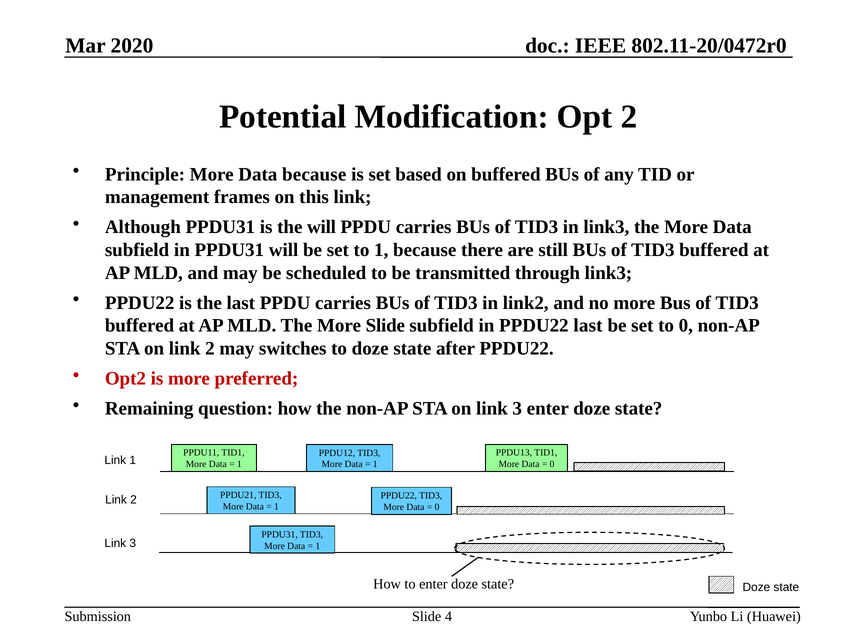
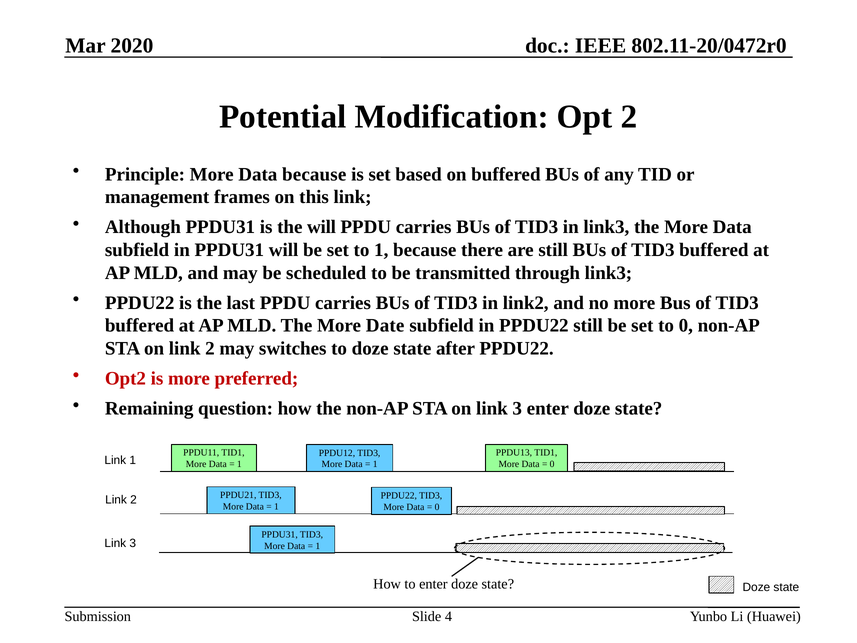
More Slide: Slide -> Date
PPDU22 last: last -> still
